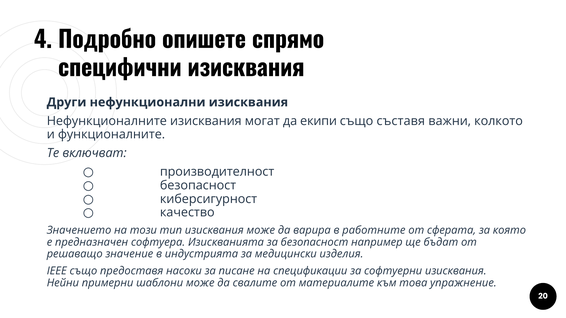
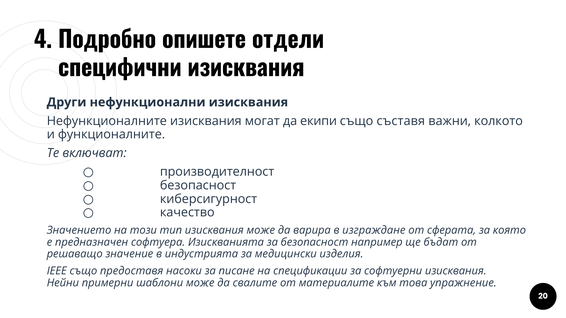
спрямо: спрямо -> отдели
работните: работните -> изграждане
